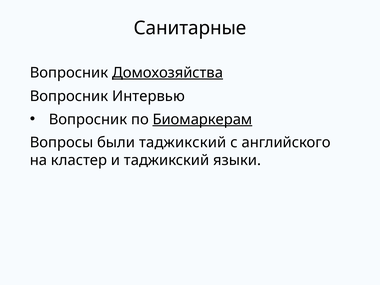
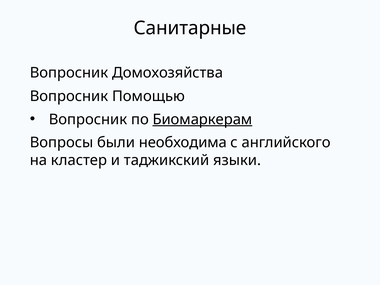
Домохозяйства underline: present -> none
Интервью: Интервью -> Помощью
были таджикский: таджикский -> необходима
